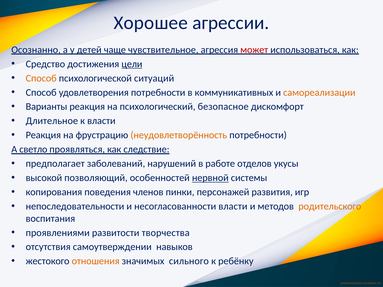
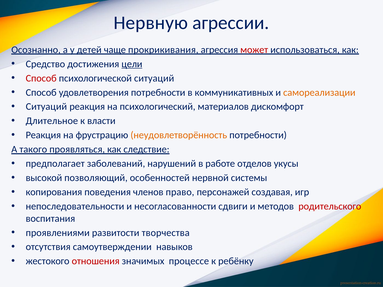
Хорошее: Хорошее -> Нервную
чувствительное: чувствительное -> прокрикивания
Способ at (41, 78) colour: orange -> red
Варианты at (46, 107): Варианты -> Ситуаций
безопасное: безопасное -> материалов
светло: светло -> такого
нервной underline: present -> none
пинки: пинки -> право
развития: развития -> создавая
несогласованности власти: власти -> сдвиги
родительского colour: orange -> red
отношения colour: orange -> red
сильного: сильного -> процессе
